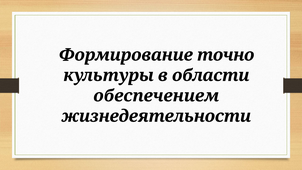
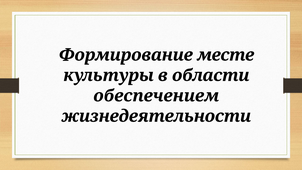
точно: точно -> месте
